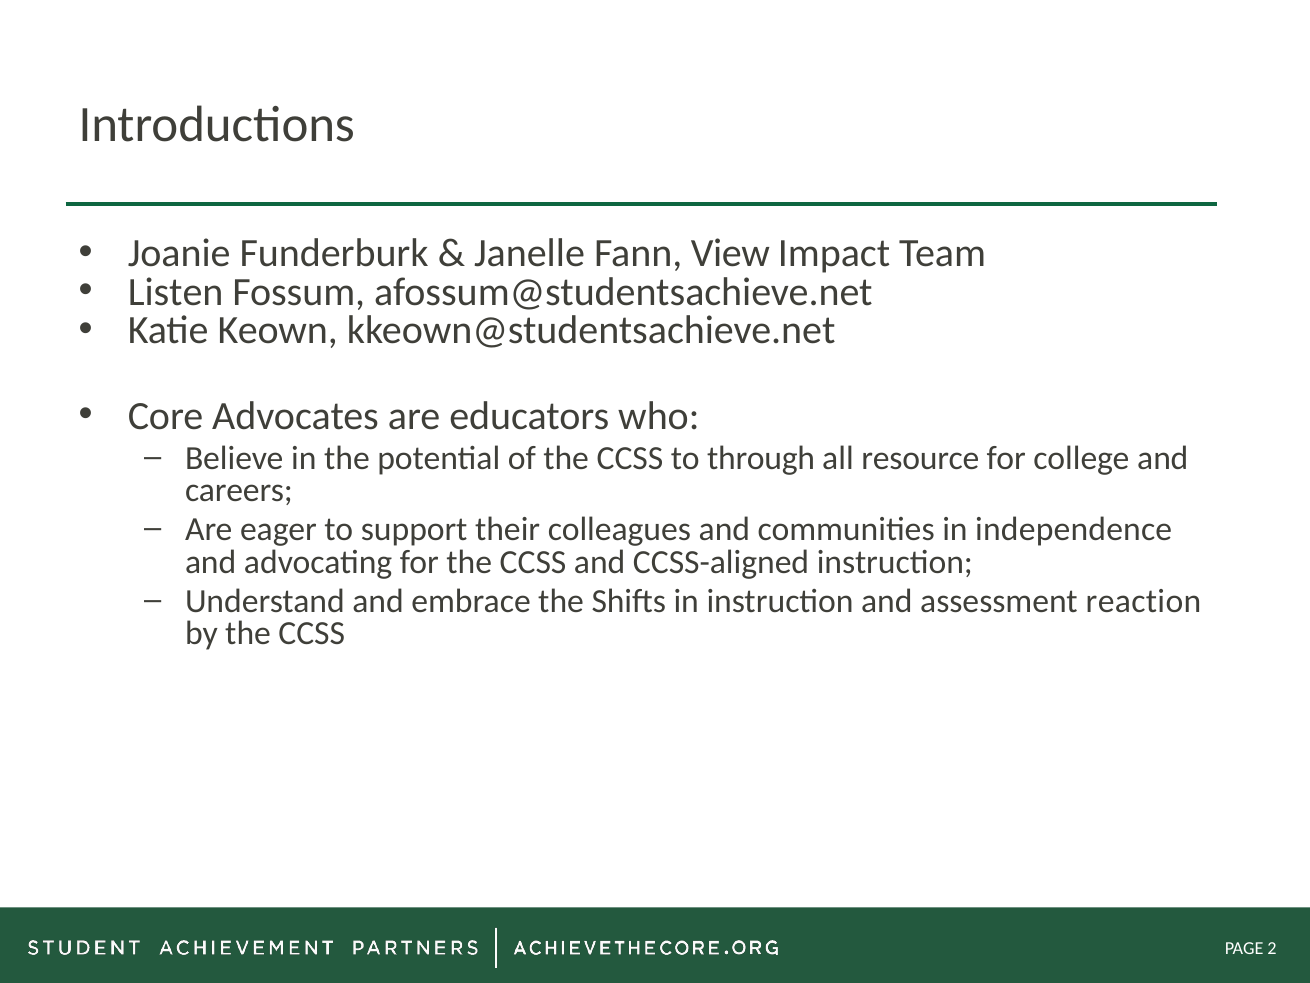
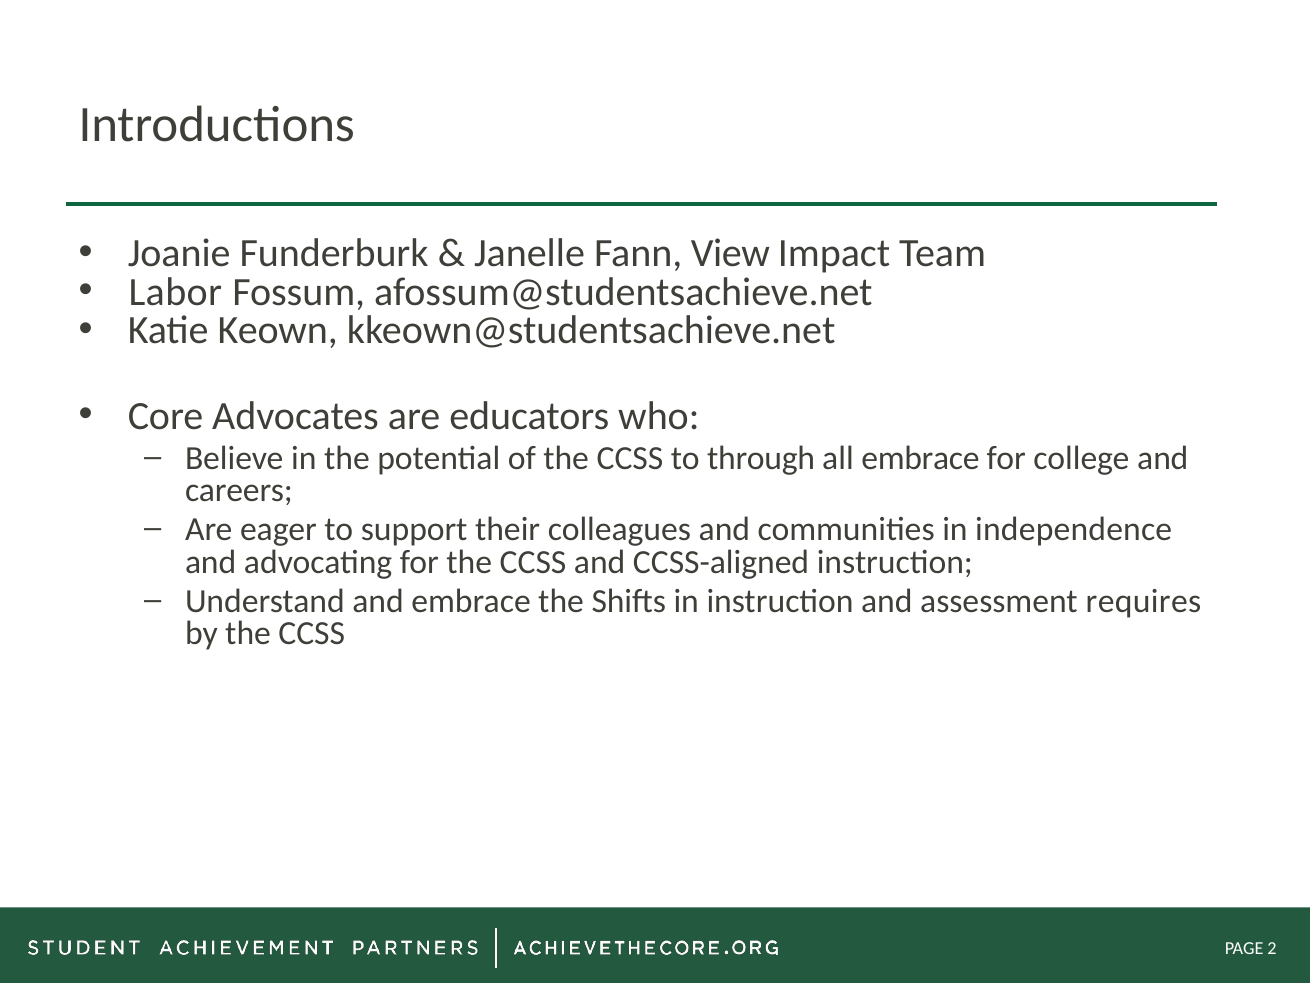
Listen: Listen -> Labor
all resource: resource -> embrace
reaction: reaction -> requires
